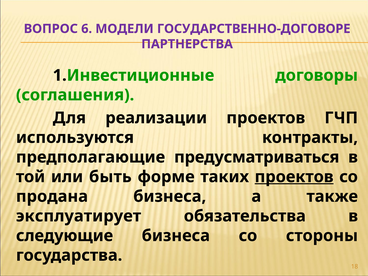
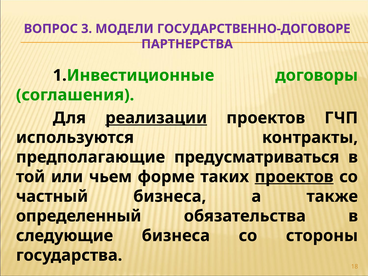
6: 6 -> 3
реализации underline: none -> present
быть: быть -> чьем
продана: продана -> частный
эксплуатирует: эксплуатирует -> определенный
